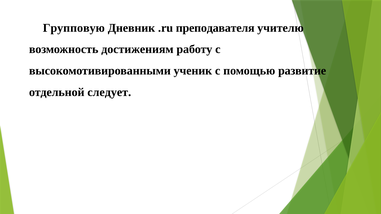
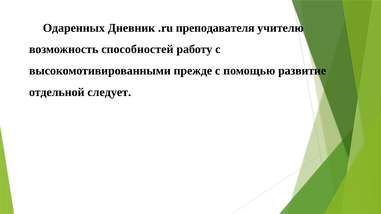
Групповую: Групповую -> Одаренных
достижениям: достижениям -> способностей
ученик: ученик -> прежде
